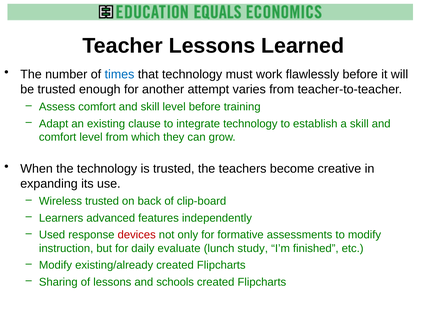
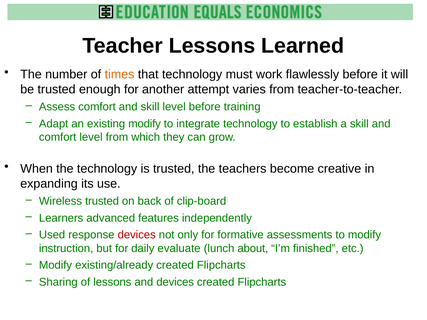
times colour: blue -> orange
existing clause: clause -> modify
study: study -> about
and schools: schools -> devices
